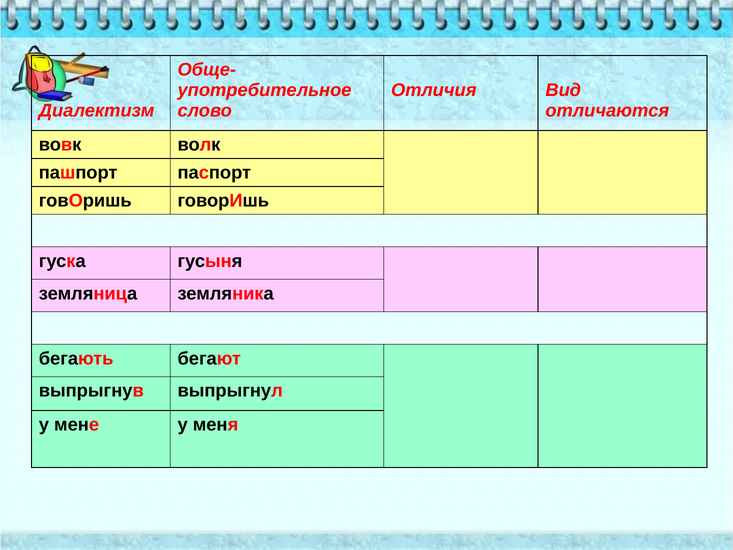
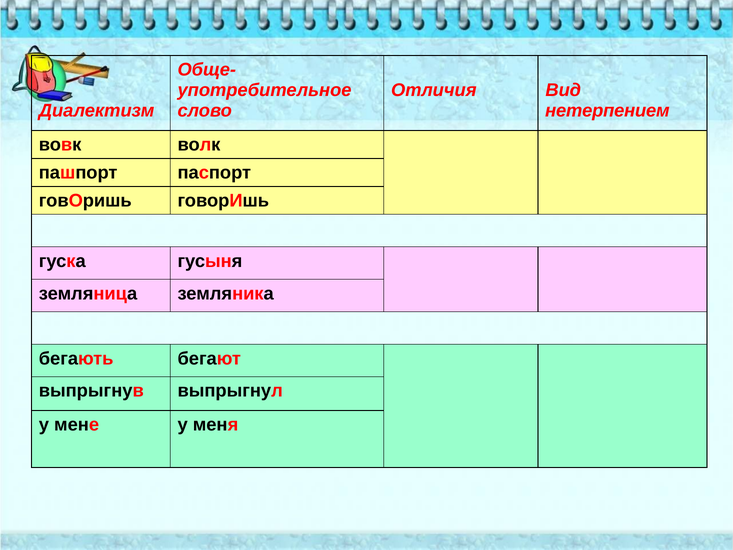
отличаются: отличаются -> нетерпением
